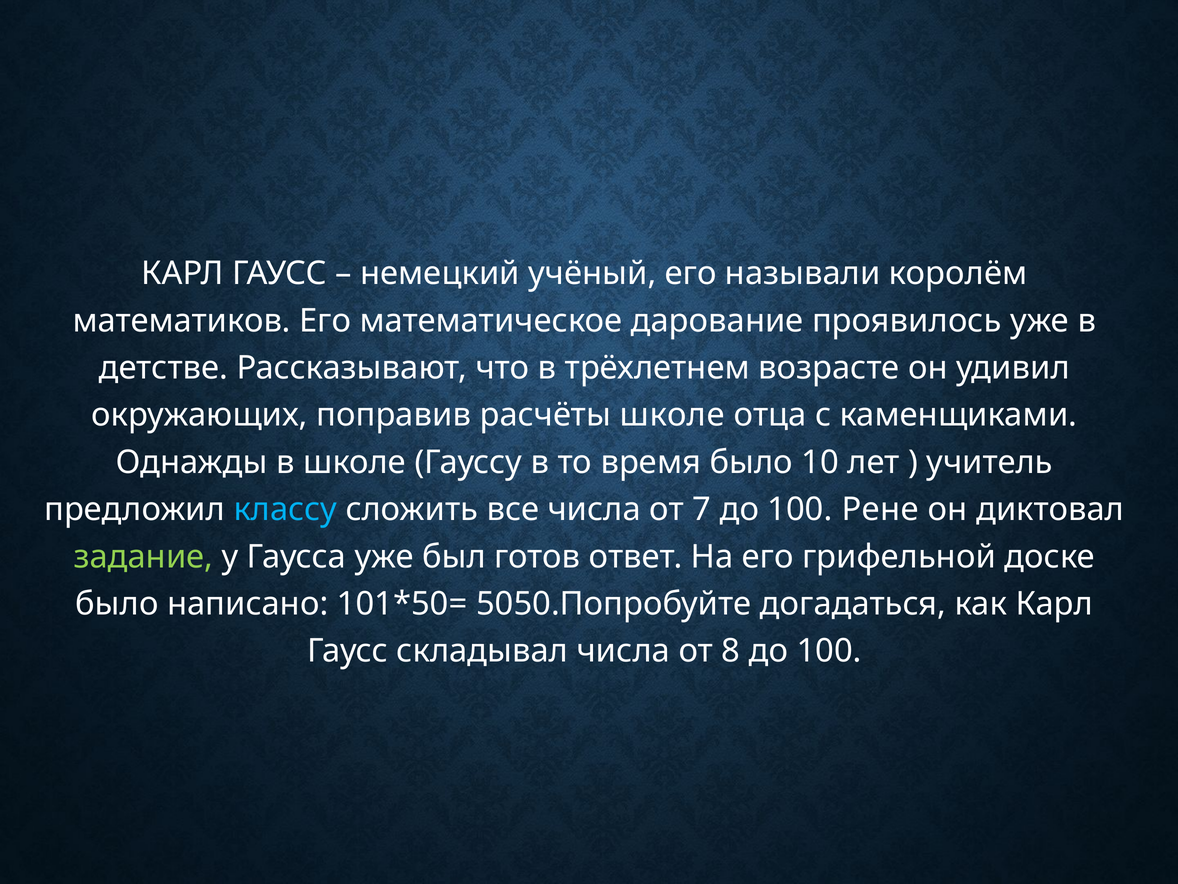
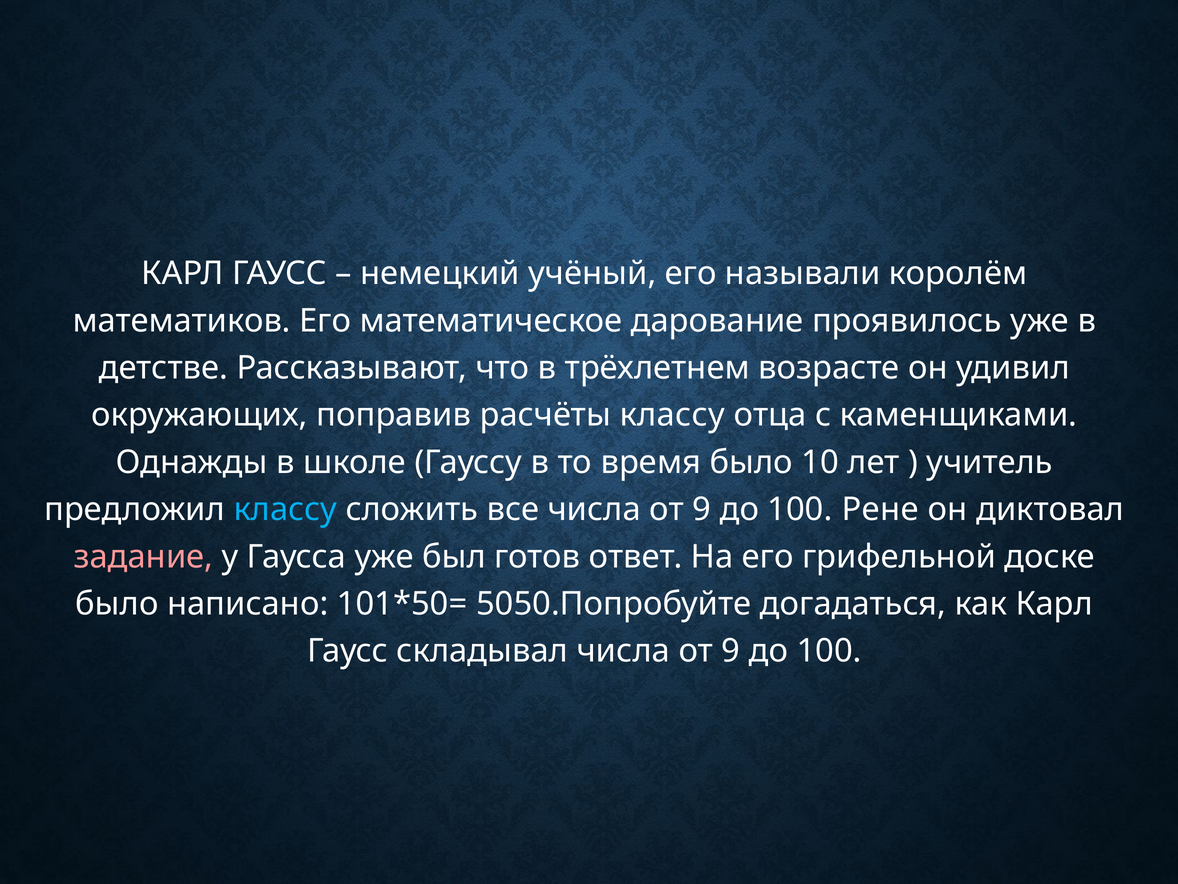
расчёты школе: школе -> классу
все числа от 7: 7 -> 9
задание colour: light green -> pink
складывал числа от 8: 8 -> 9
